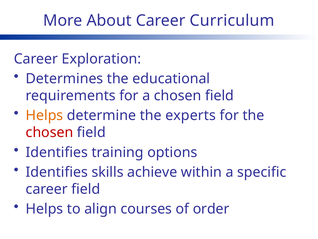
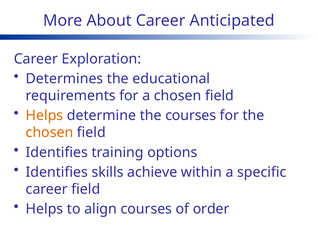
Curriculum: Curriculum -> Anticipated
the experts: experts -> courses
chosen at (49, 132) colour: red -> orange
